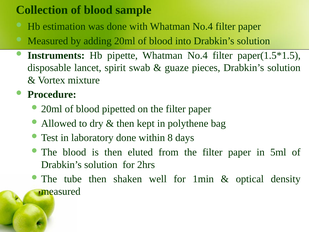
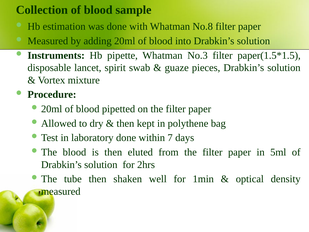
with Whatman No.4: No.4 -> No.8
pipette Whatman No.4: No.4 -> No.3
8: 8 -> 7
